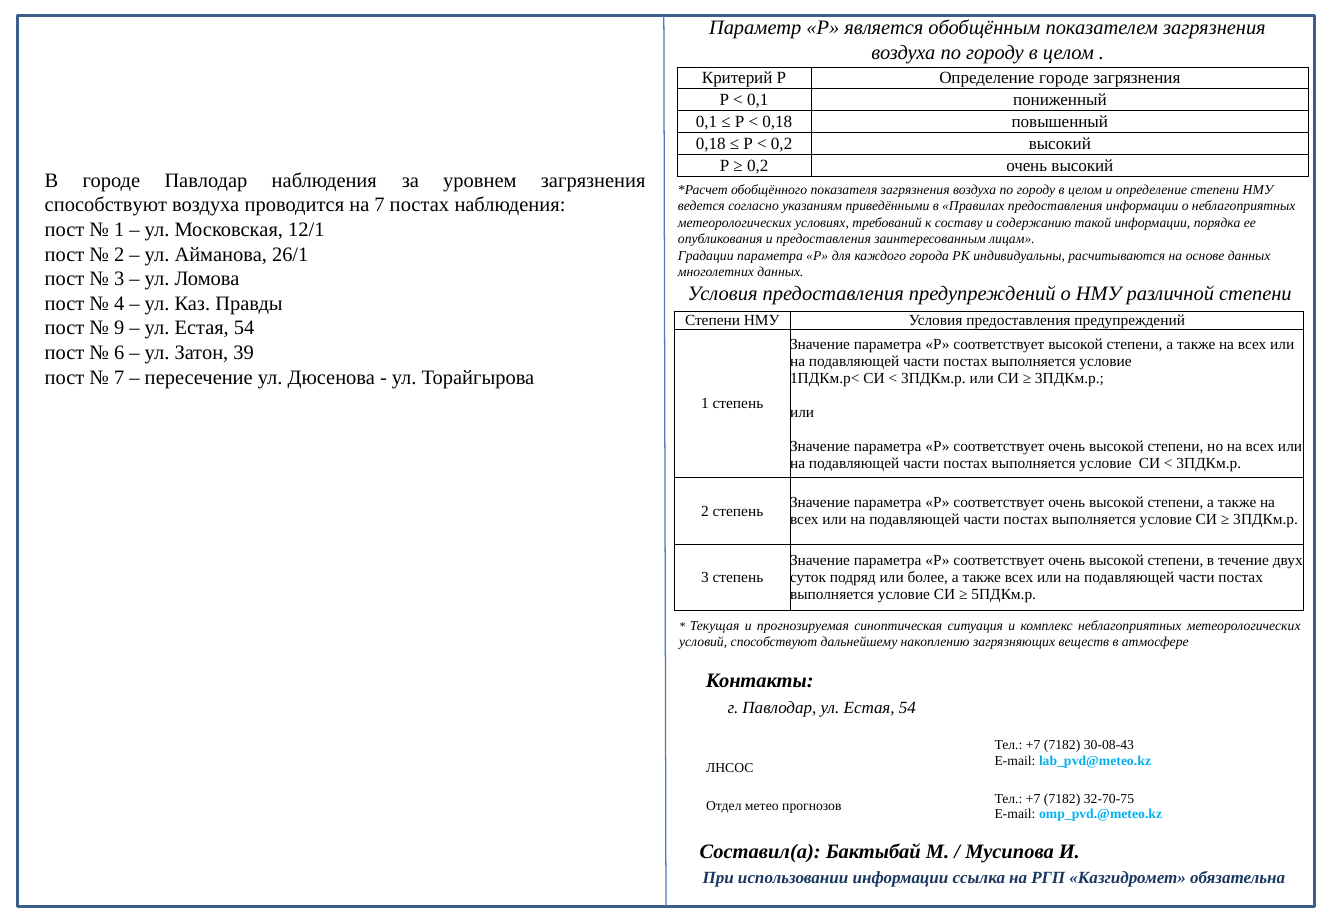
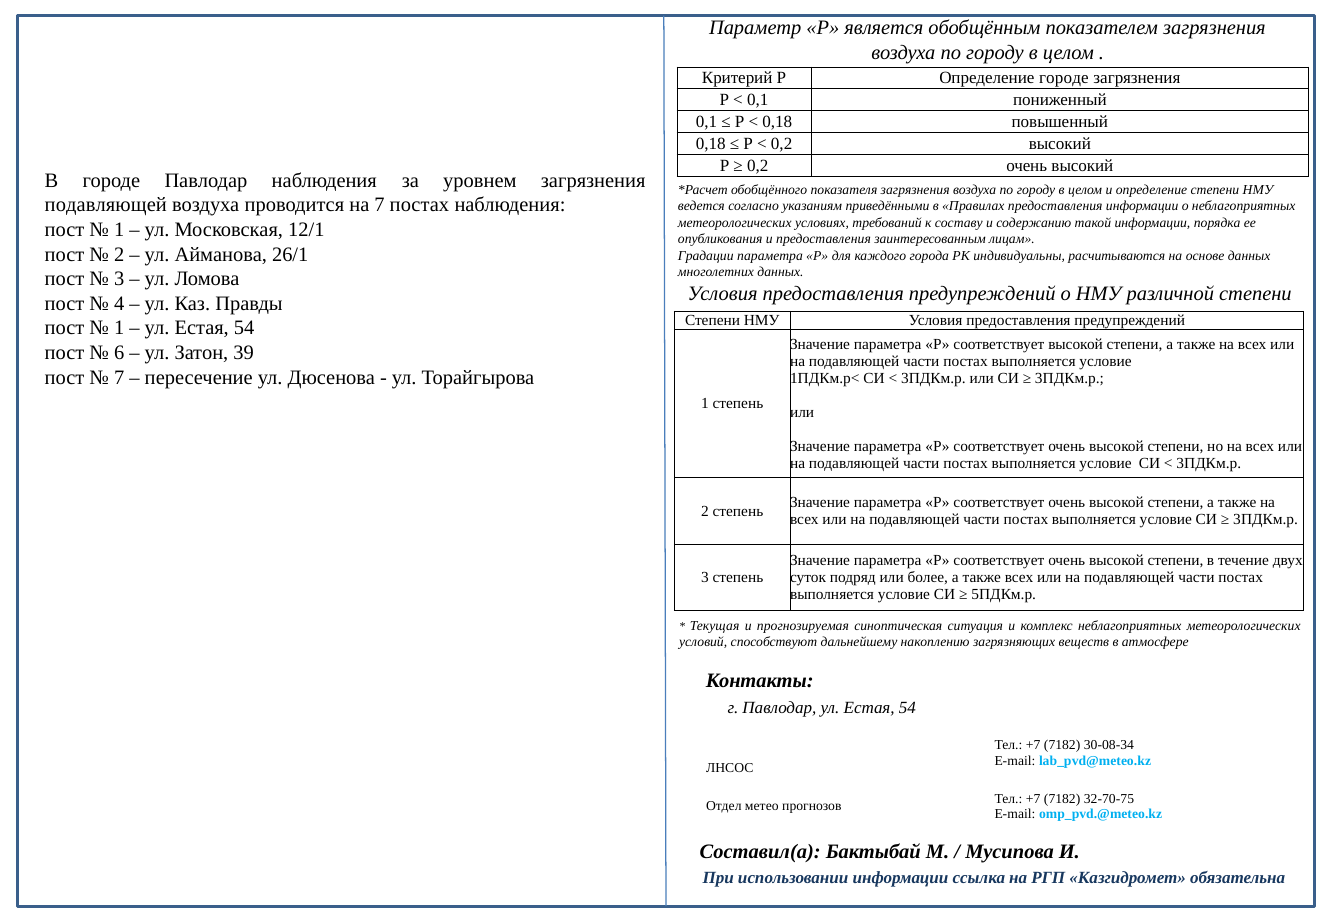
способствуют at (106, 205): способствуют -> подавляющей
9 at (119, 328): 9 -> 1
30-08-43: 30-08-43 -> 30-08-34
